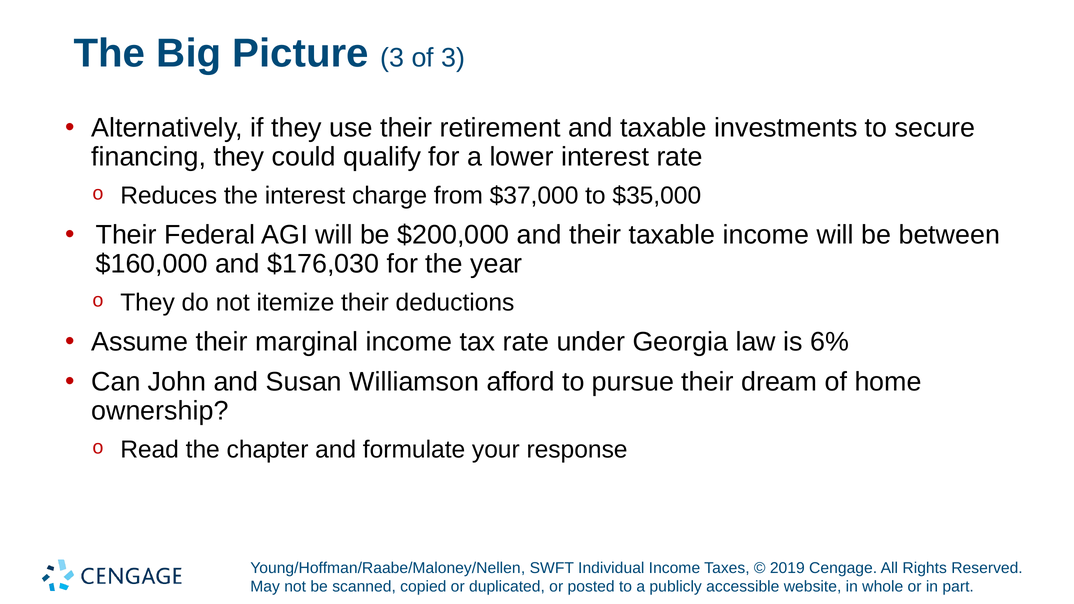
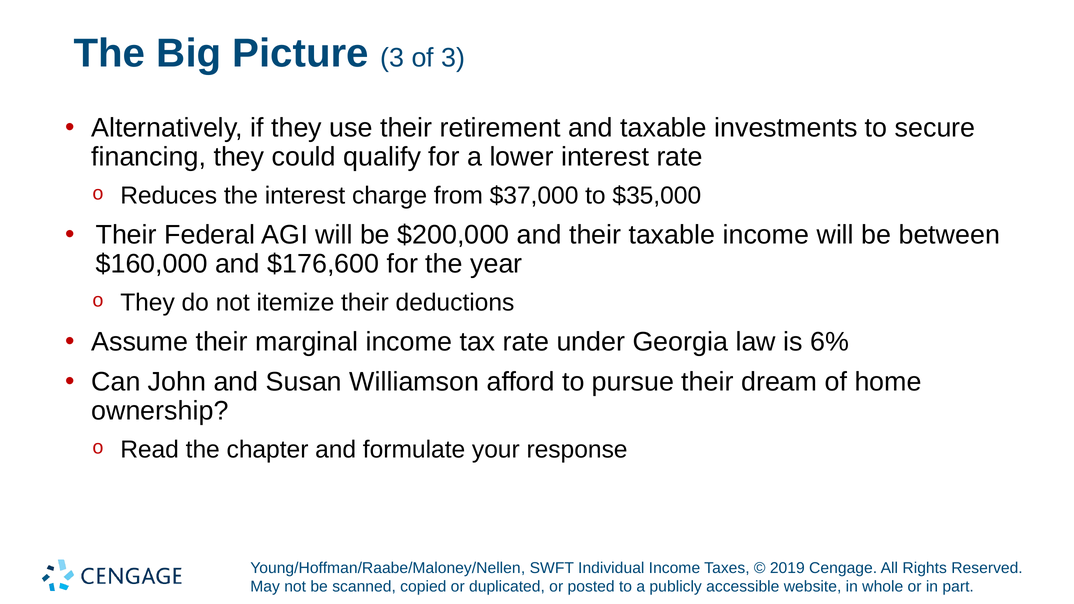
$176,030: $176,030 -> $176,600
